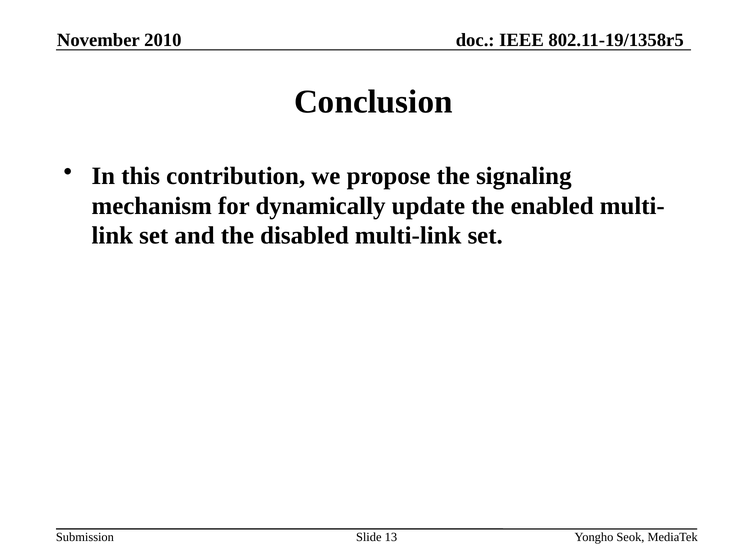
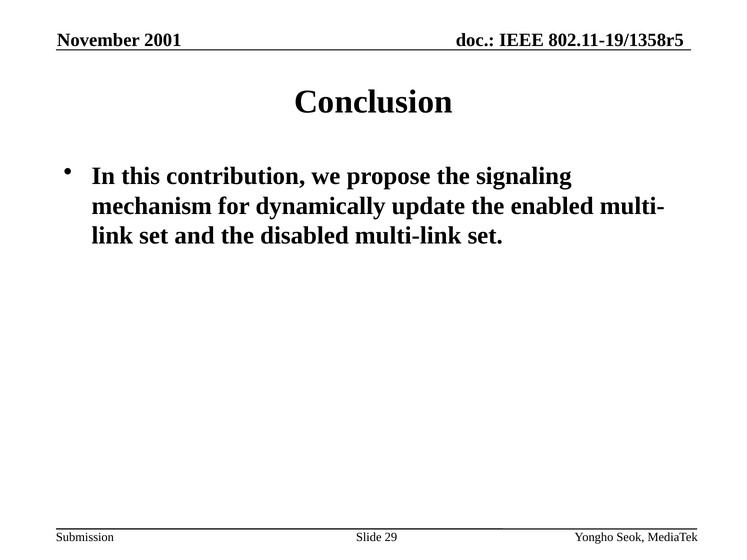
2010: 2010 -> 2001
13: 13 -> 29
